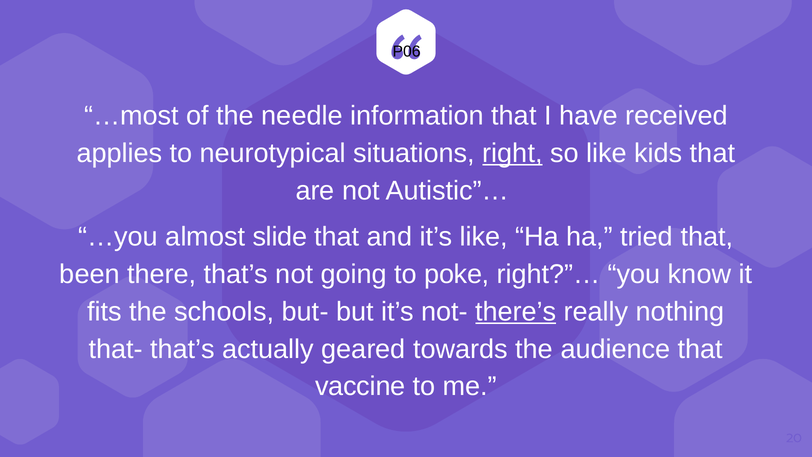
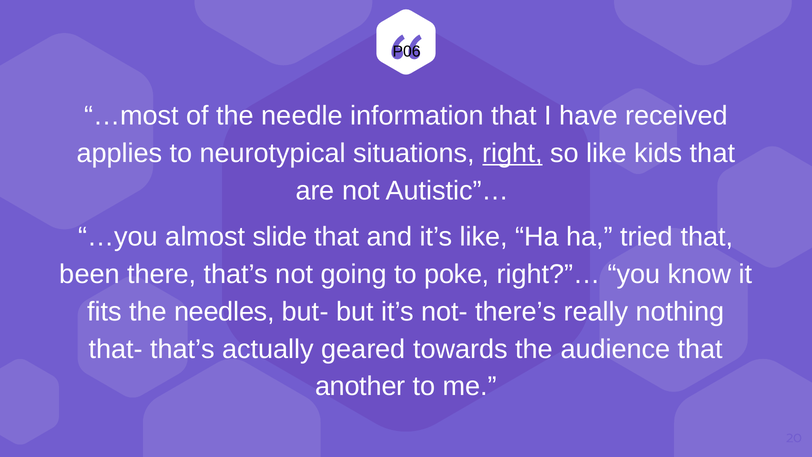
schools: schools -> needles
there’s underline: present -> none
vaccine: vaccine -> another
